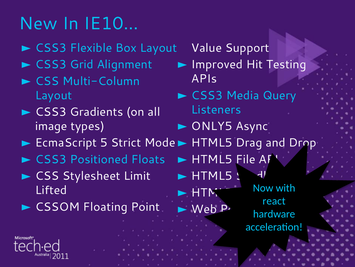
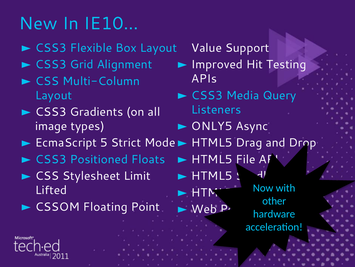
react: react -> other
